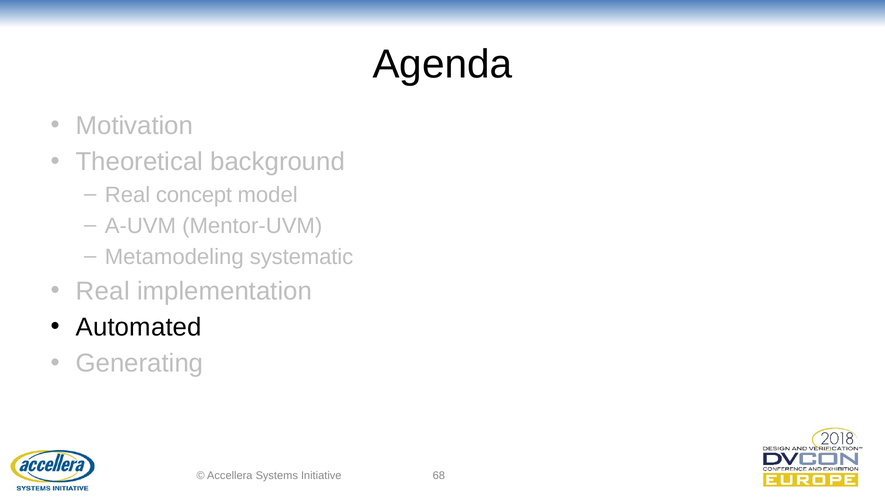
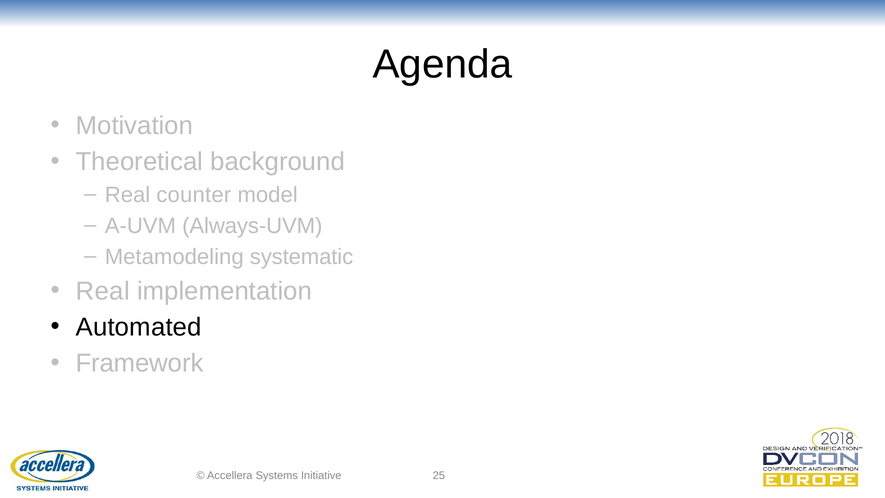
concept: concept -> counter
Mentor-UVM: Mentor-UVM -> Always-UVM
Generating: Generating -> Framework
68: 68 -> 25
